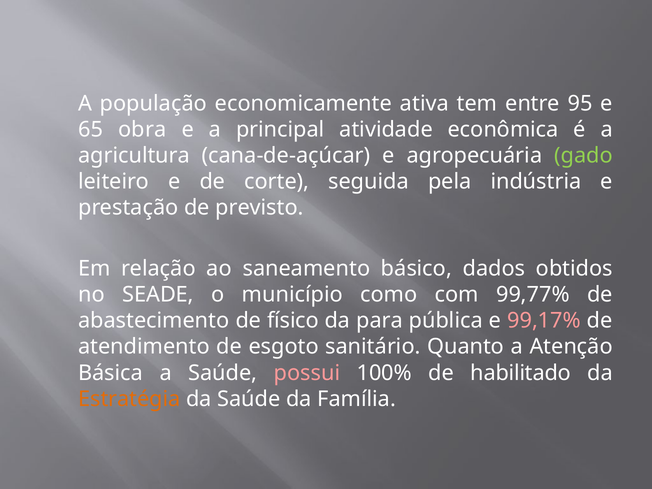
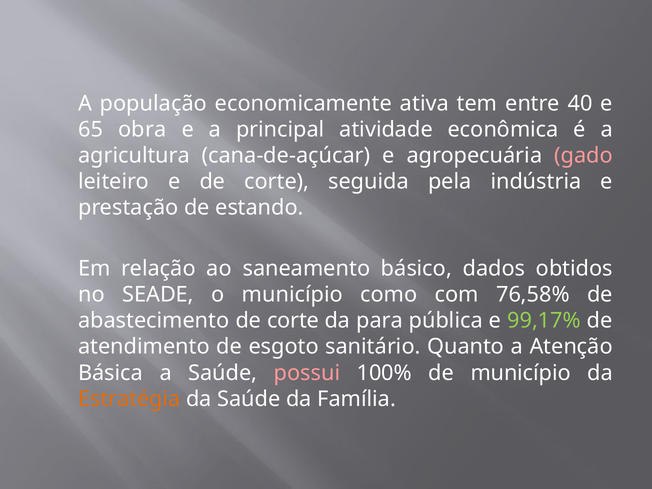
95: 95 -> 40
gado colour: light green -> pink
previsto: previsto -> estando
99,77%: 99,77% -> 76,58%
abastecimento de físico: físico -> corte
99,17% colour: pink -> light green
de habilitado: habilitado -> município
